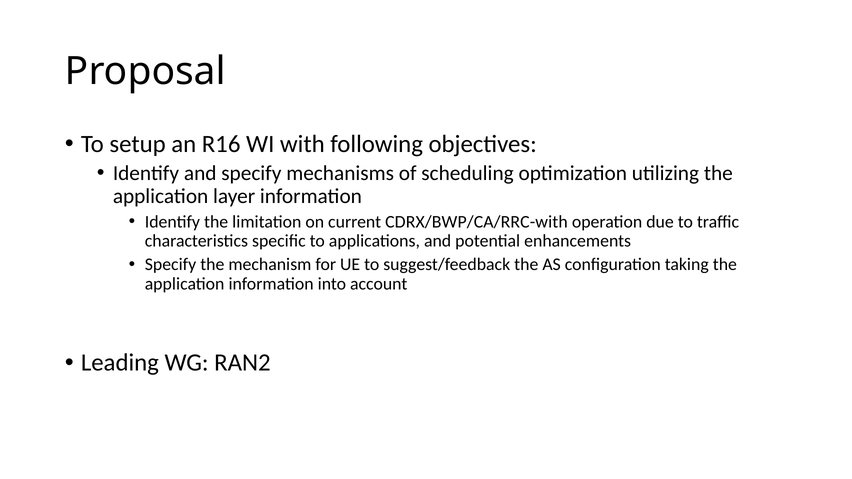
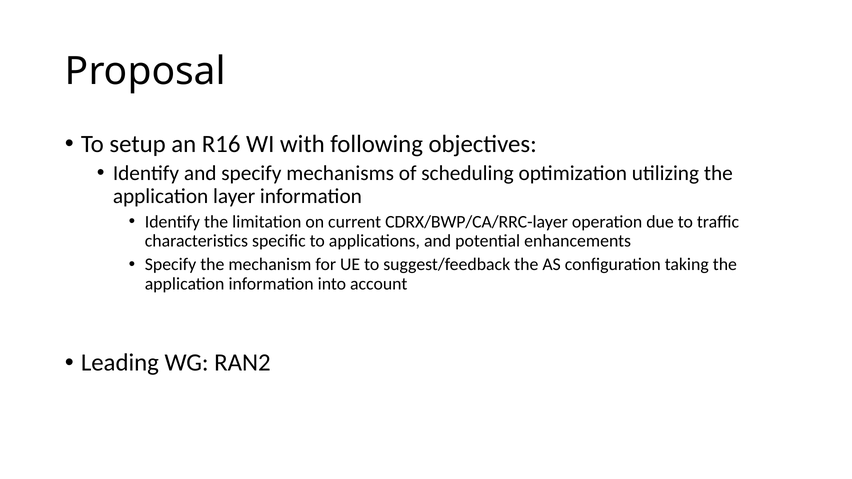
CDRX/BWP/CA/RRC-with: CDRX/BWP/CA/RRC-with -> CDRX/BWP/CA/RRC-layer
